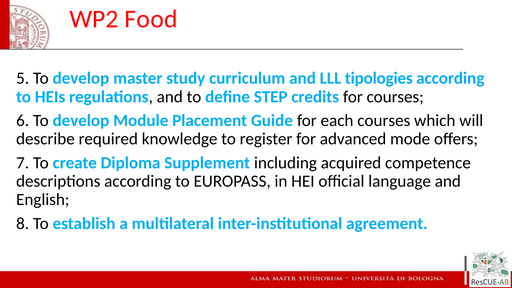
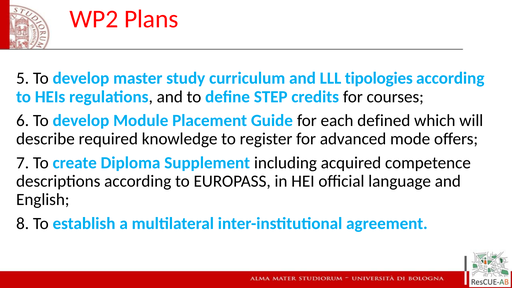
Food: Food -> Plans
each courses: courses -> defined
